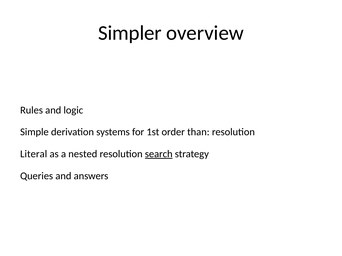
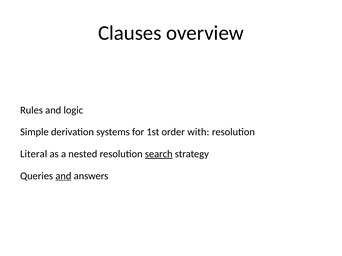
Simpler: Simpler -> Clauses
than: than -> with
and at (63, 176) underline: none -> present
